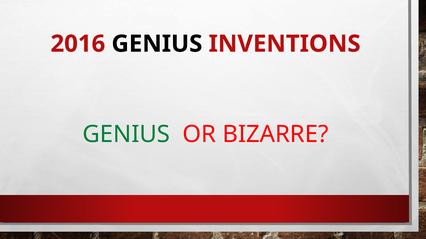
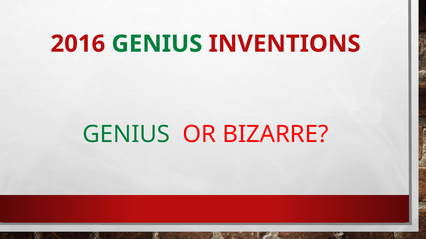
GENIUS at (157, 44) colour: black -> green
